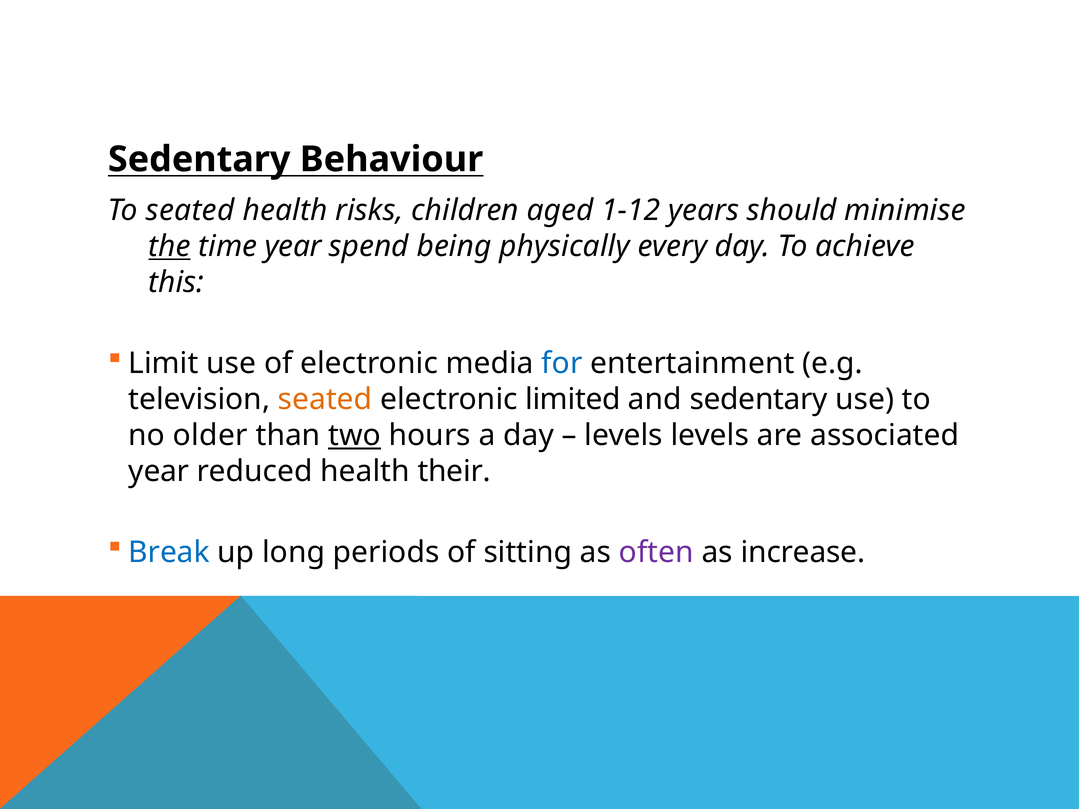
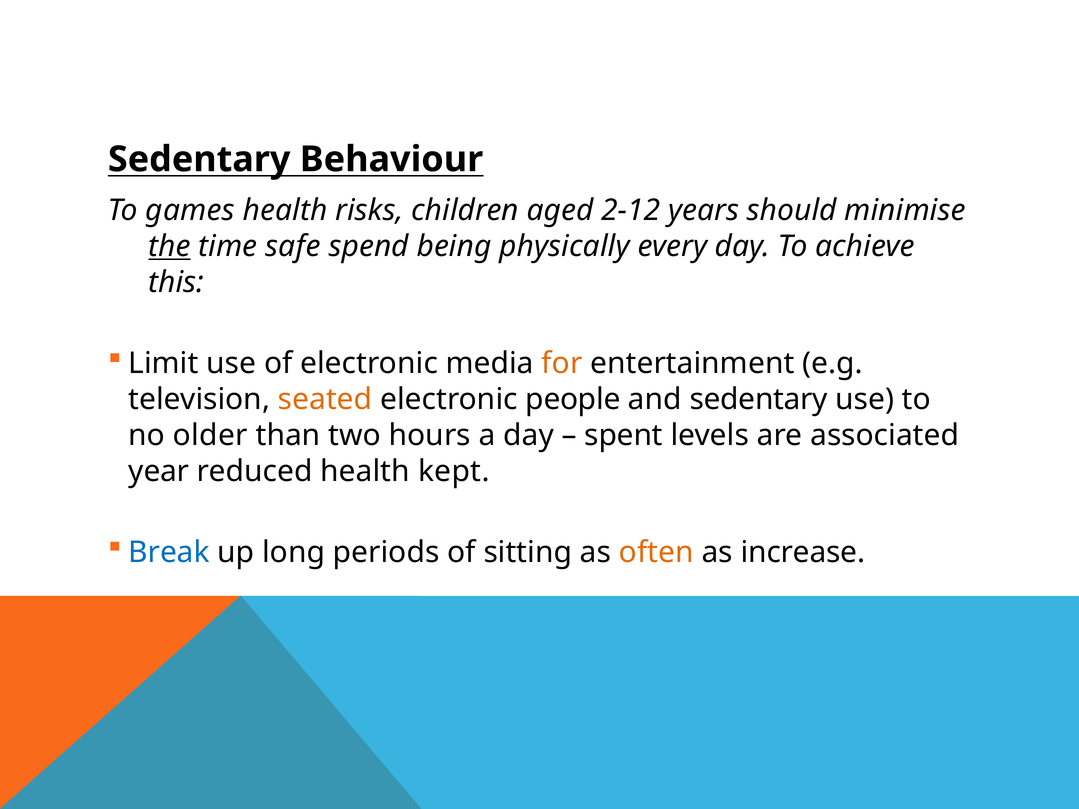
To seated: seated -> games
1-12: 1-12 -> 2-12
time year: year -> safe
for colour: blue -> orange
limited: limited -> people
two underline: present -> none
levels at (624, 436): levels -> spent
their: their -> kept
often colour: purple -> orange
